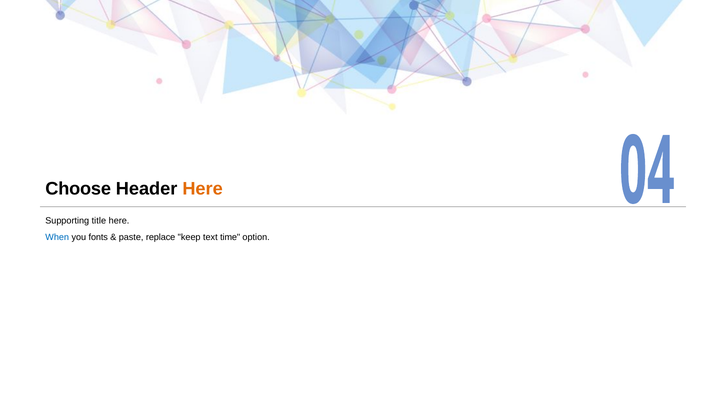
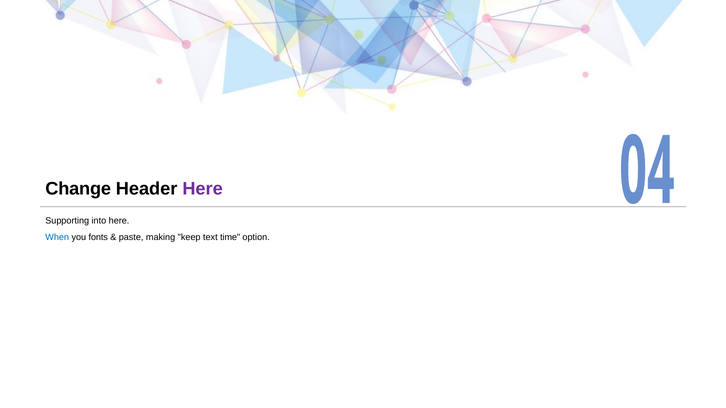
Choose: Choose -> Change
Here at (203, 189) colour: orange -> purple
title: title -> into
replace: replace -> making
